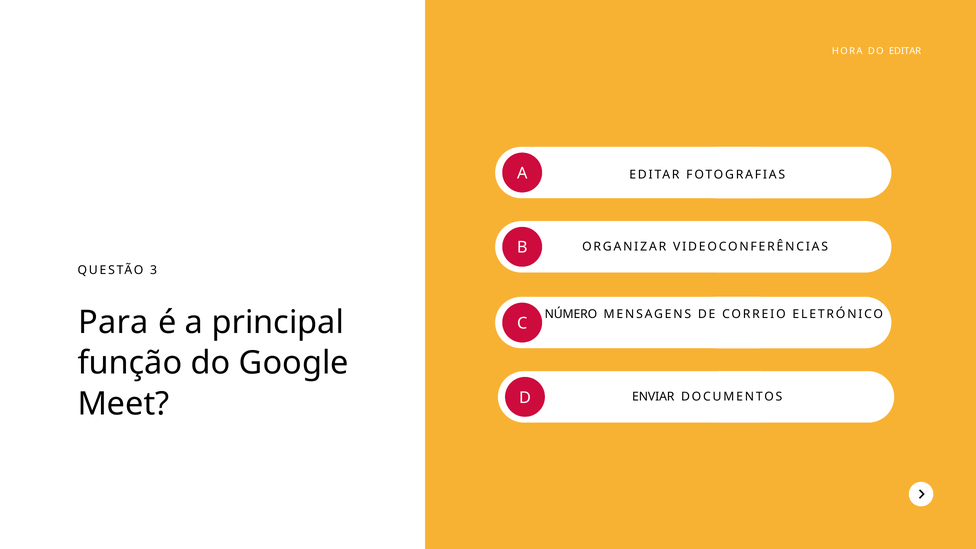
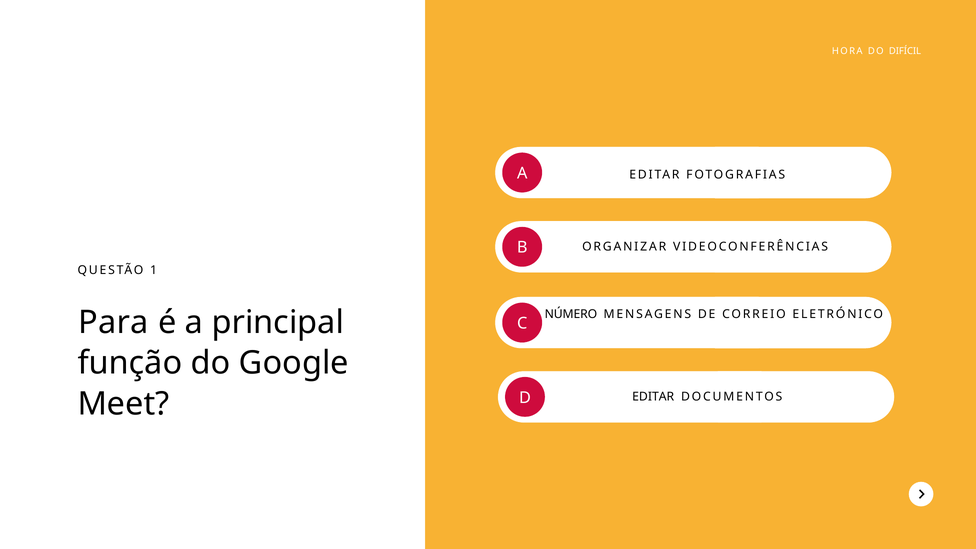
DO EDITAR: EDITAR -> DIFÍCIL
3: 3 -> 1
ENVIAR at (653, 397): ENVIAR -> EDITAR
